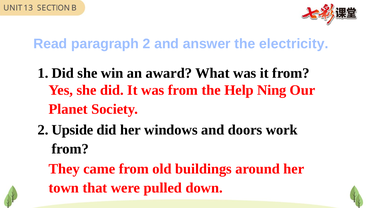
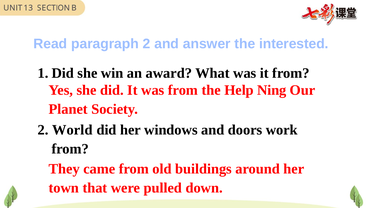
electricity: electricity -> interested
Upside: Upside -> World
